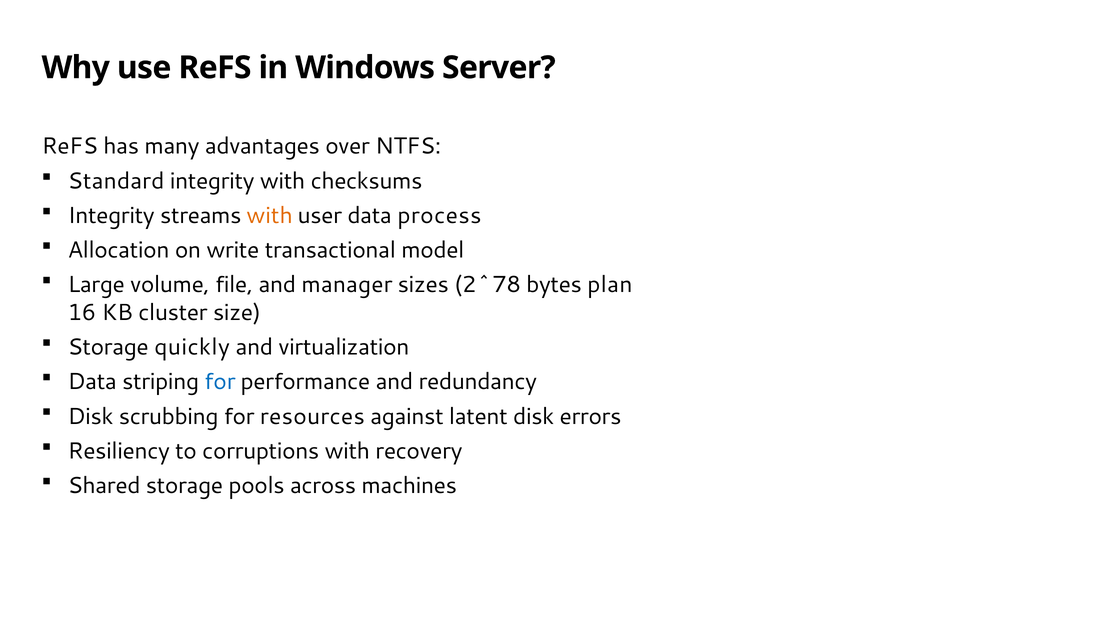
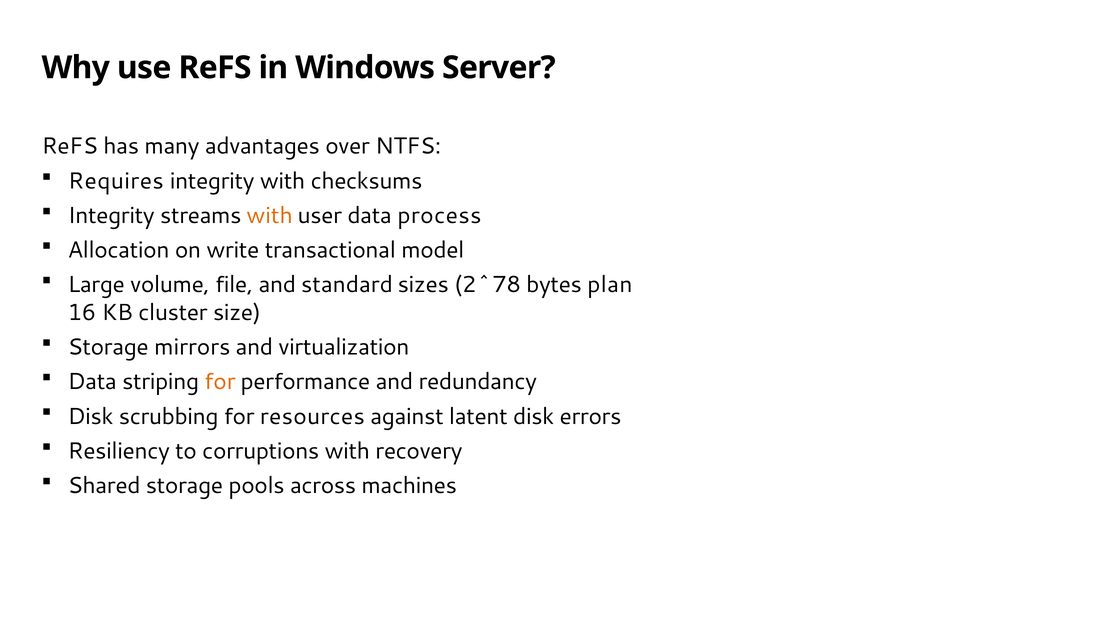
Standard: Standard -> Requires
manager: manager -> standard
quickly: quickly -> mirrors
for at (220, 382) colour: blue -> orange
